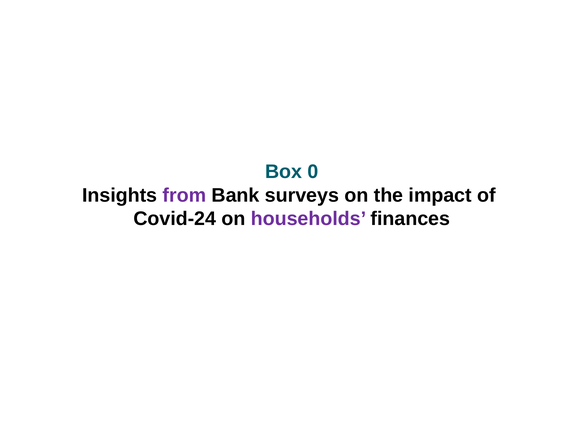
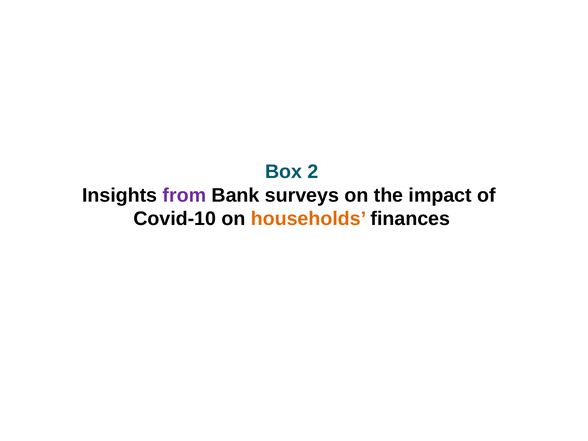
0: 0 -> 2
Covid-24: Covid-24 -> Covid-10
households colour: purple -> orange
